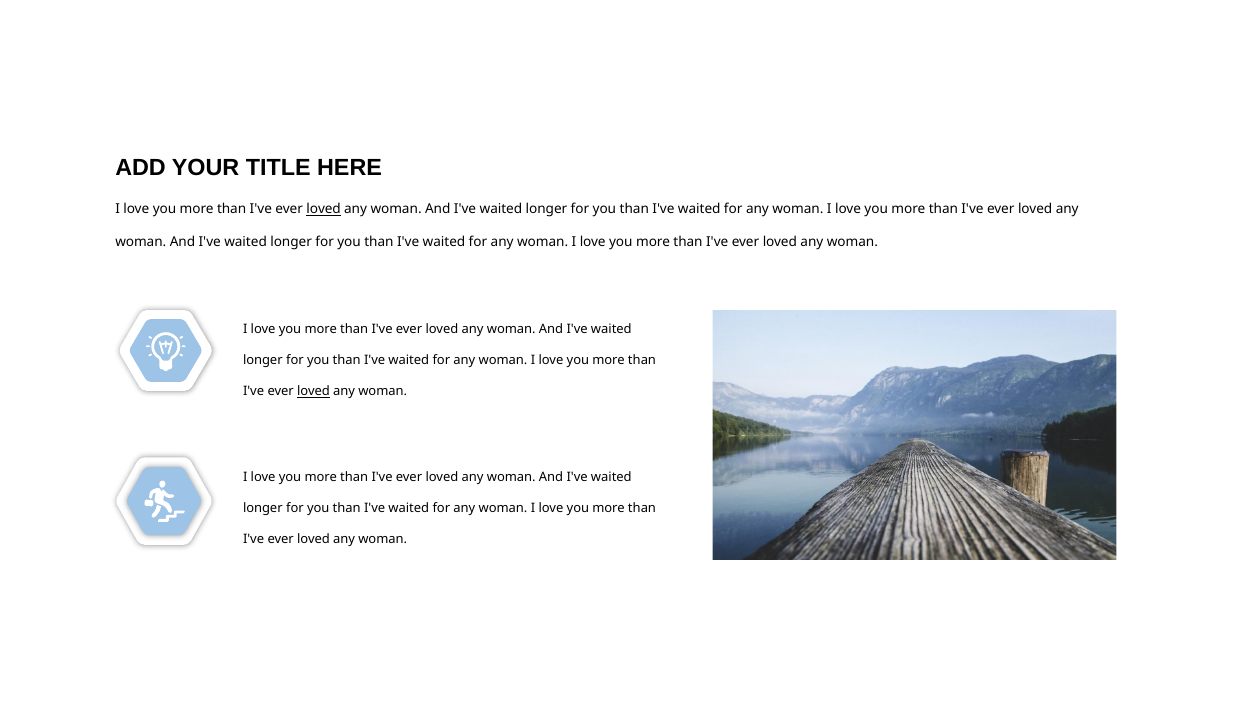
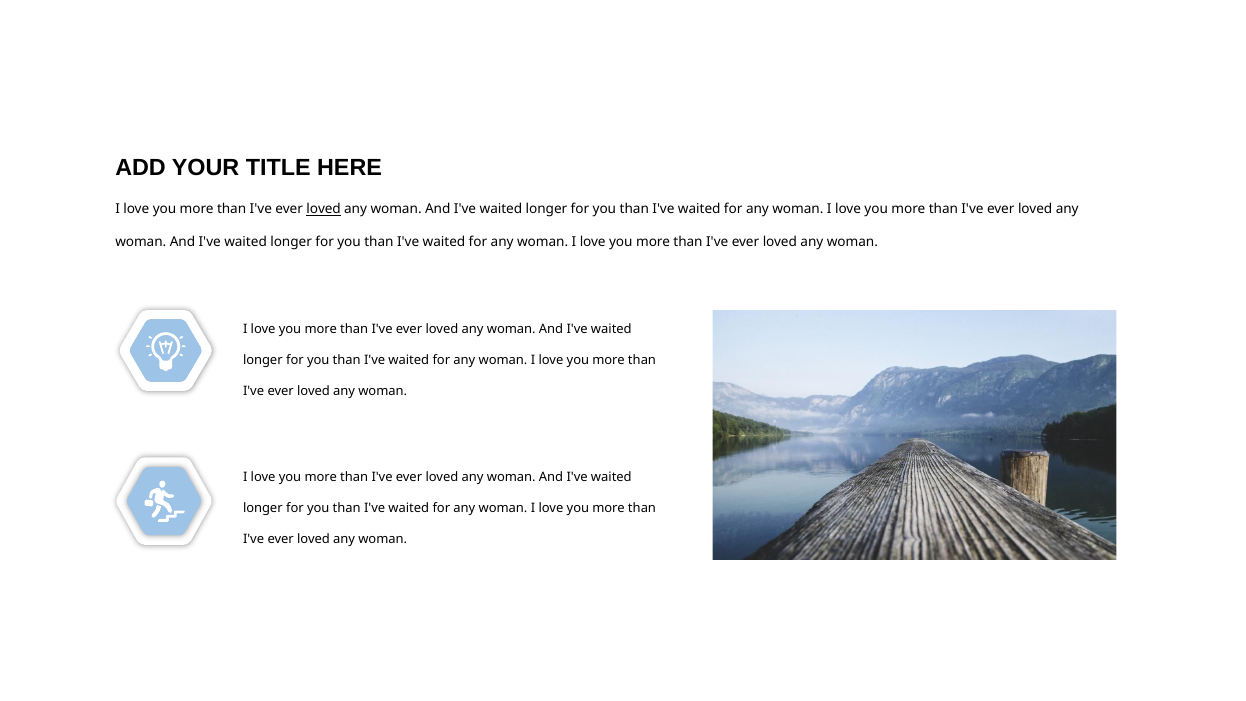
loved at (314, 391) underline: present -> none
